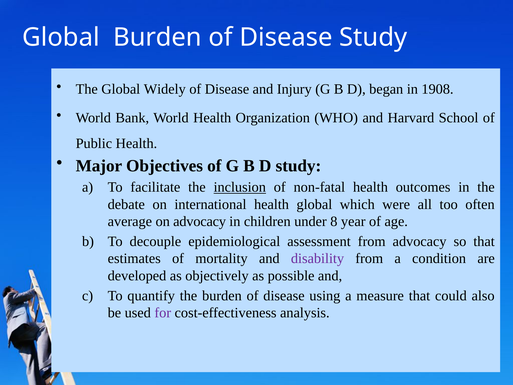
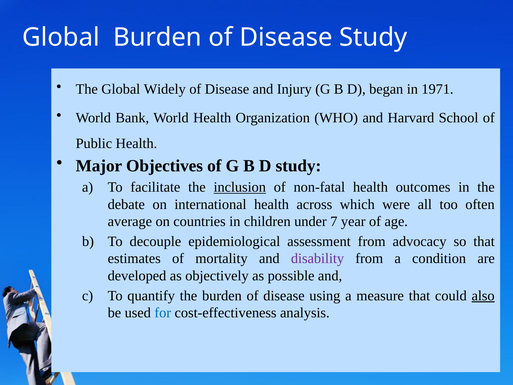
1908: 1908 -> 1971
health global: global -> across
on advocacy: advocacy -> countries
8: 8 -> 7
also underline: none -> present
for colour: purple -> blue
